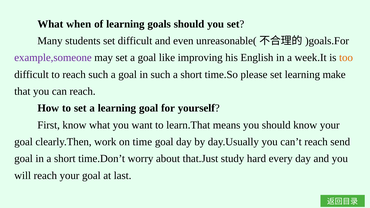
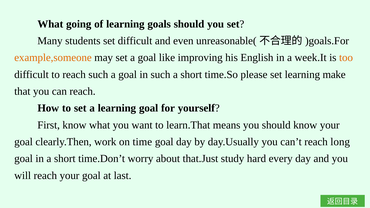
when: when -> going
example,someone colour: purple -> orange
send: send -> long
